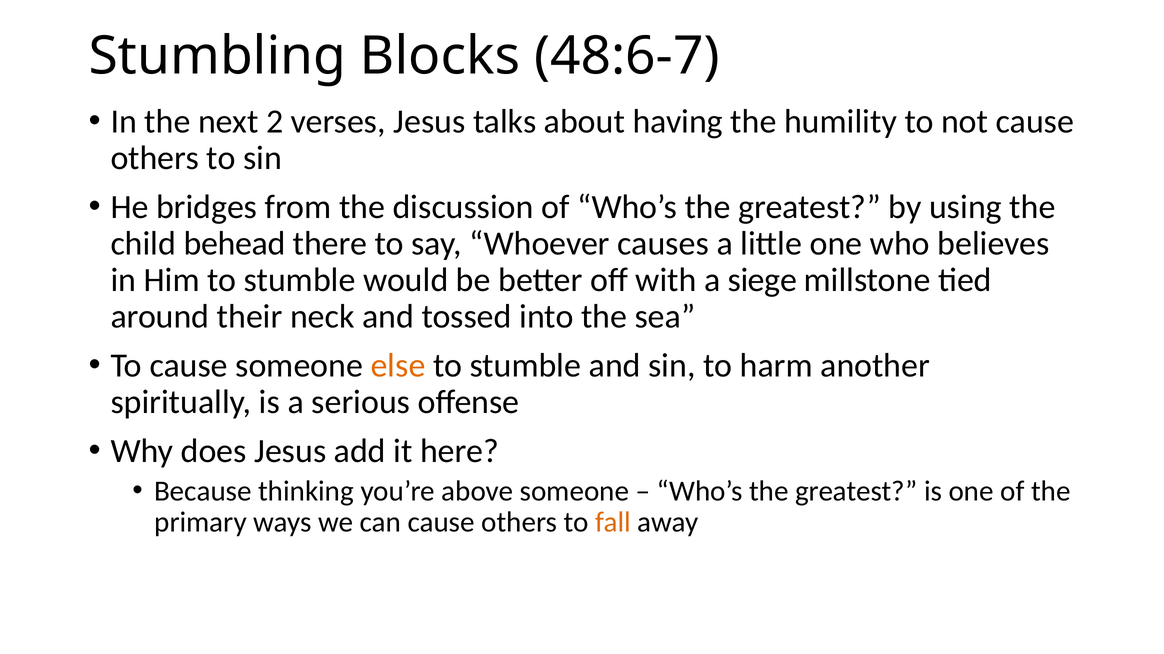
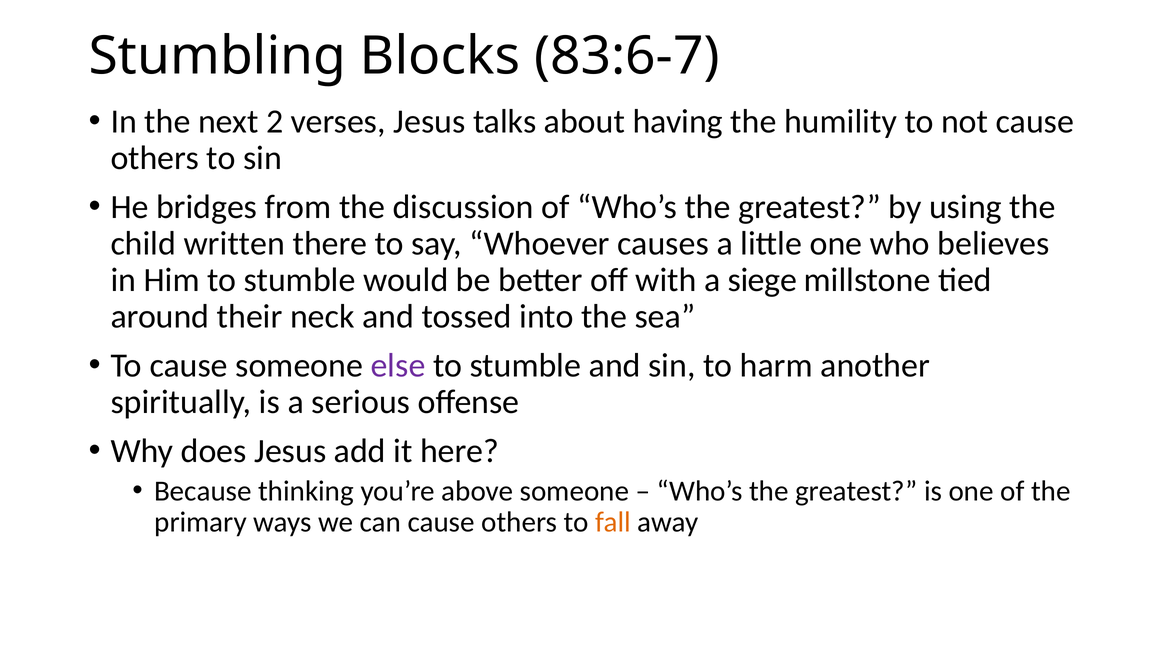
48:6-7: 48:6-7 -> 83:6-7
behead: behead -> written
else colour: orange -> purple
